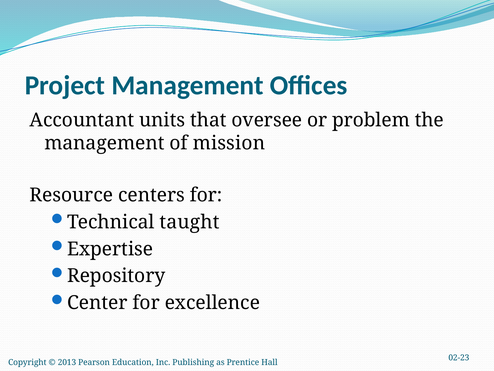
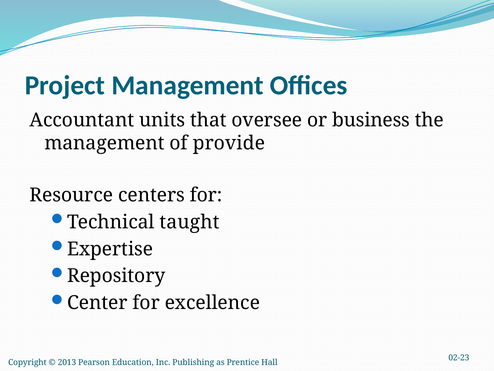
problem: problem -> business
mission: mission -> provide
